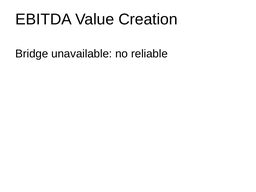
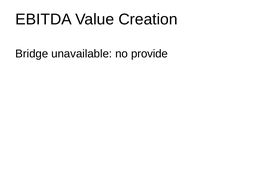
reliable: reliable -> provide
